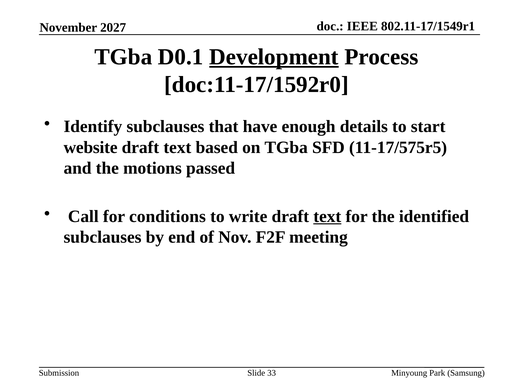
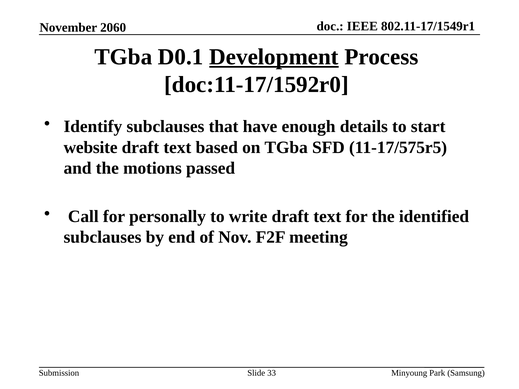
2027: 2027 -> 2060
conditions: conditions -> personally
text at (327, 217) underline: present -> none
